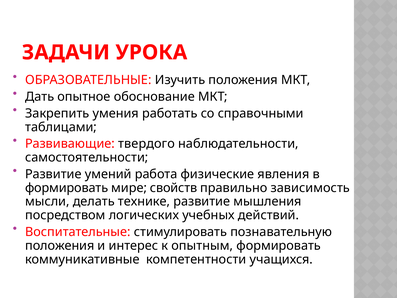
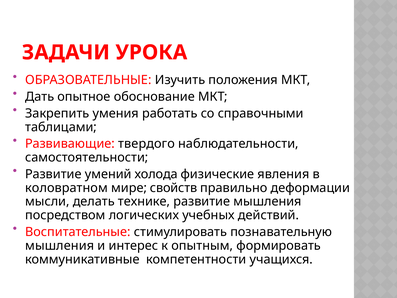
работа: работа -> холода
формировать at (67, 188): формировать -> коловратном
зависимость: зависимость -> деформации
положения at (60, 245): положения -> мышления
